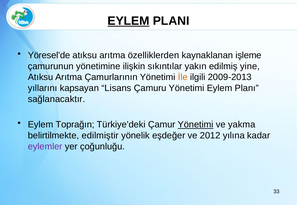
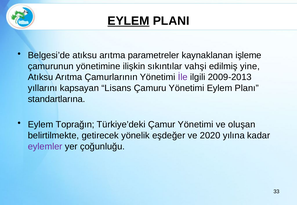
Yöresel’de: Yöresel’de -> Belgesi’de
özelliklerden: özelliklerden -> parametreler
yakın: yakın -> vahşi
İle colour: orange -> purple
sağlanacaktır: sağlanacaktır -> standartlarına
Yönetimi at (196, 125) underline: present -> none
yakma: yakma -> oluşan
edilmiştir: edilmiştir -> getirecek
2012: 2012 -> 2020
